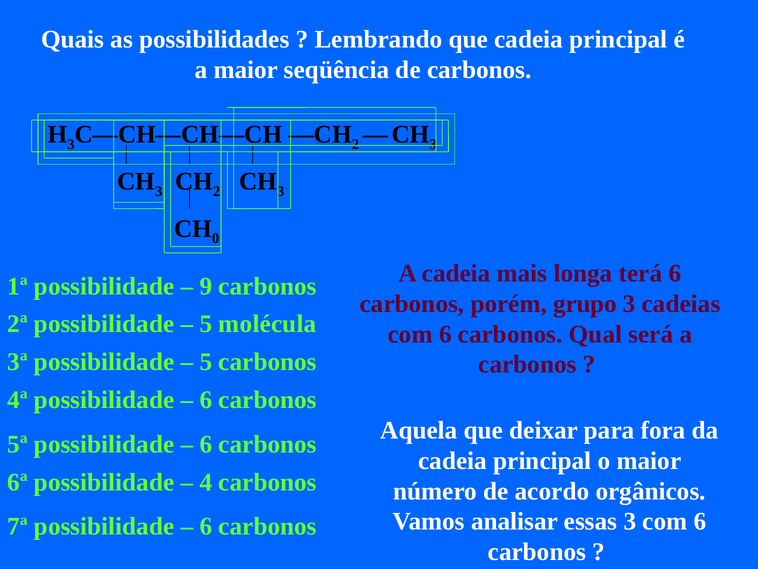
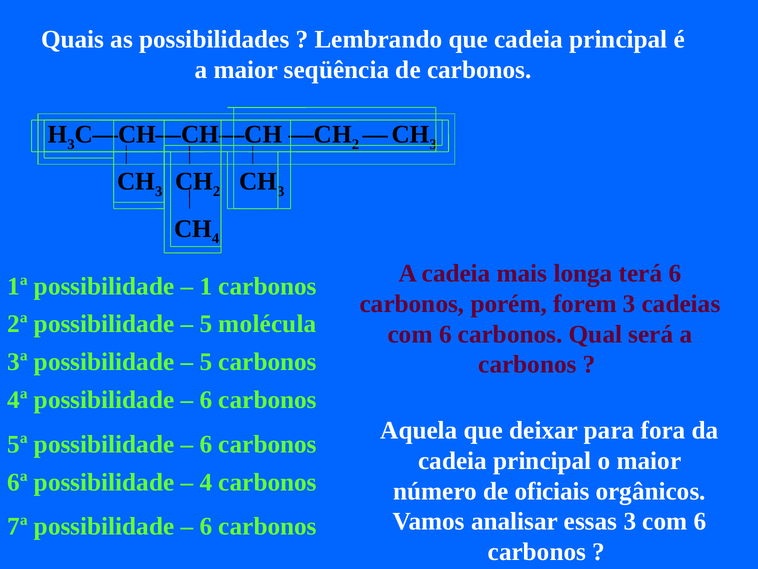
0 at (216, 238): 0 -> 4
9: 9 -> 1
grupo: grupo -> forem
acordo: acordo -> oficiais
